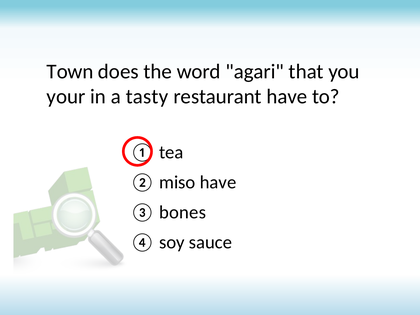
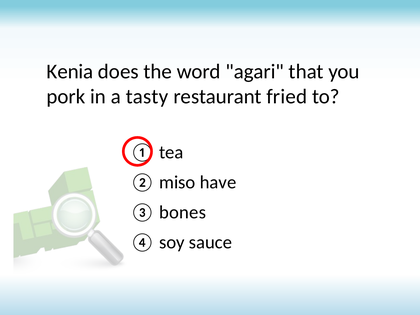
Town: Town -> Kenia
your: your -> pork
restaurant have: have -> fried
